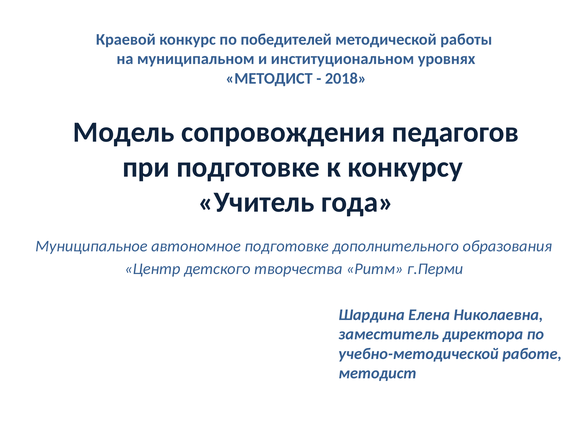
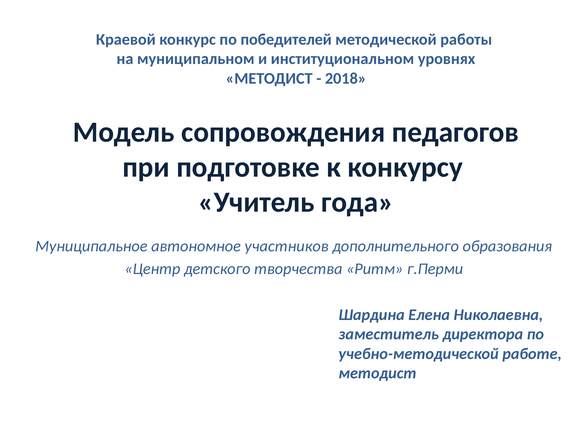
автономное подготовке: подготовке -> участников
